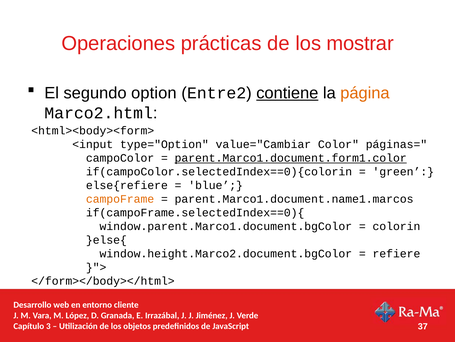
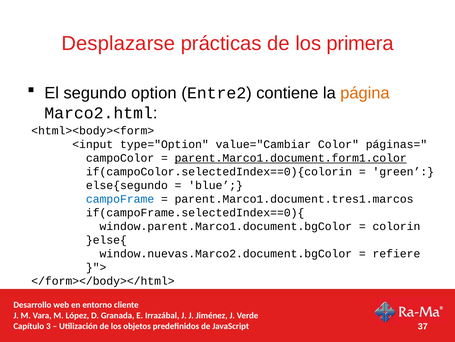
Operaciones: Operaciones -> Desplazarse
mostrar: mostrar -> primera
contiene underline: present -> none
else{refiere: else{refiere -> else{segundo
campoFrame colour: orange -> blue
parent.Marco1.document.name1.marcos: parent.Marco1.document.name1.marcos -> parent.Marco1.document.tres1.marcos
window.height.Marco2.document.bgColor: window.height.Marco2.document.bgColor -> window.nuevas.Marco2.document.bgColor
